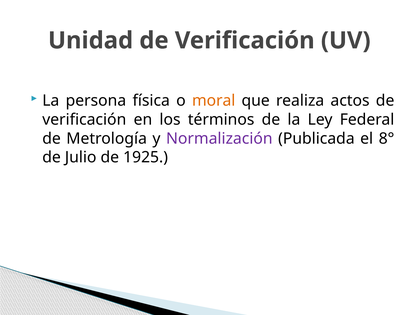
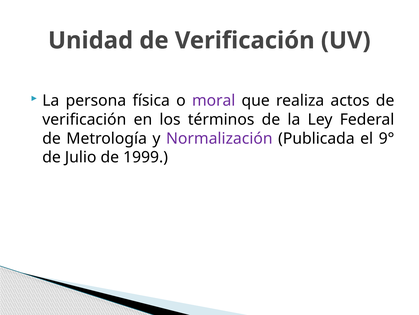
moral colour: orange -> purple
8°: 8° -> 9°
1925: 1925 -> 1999
